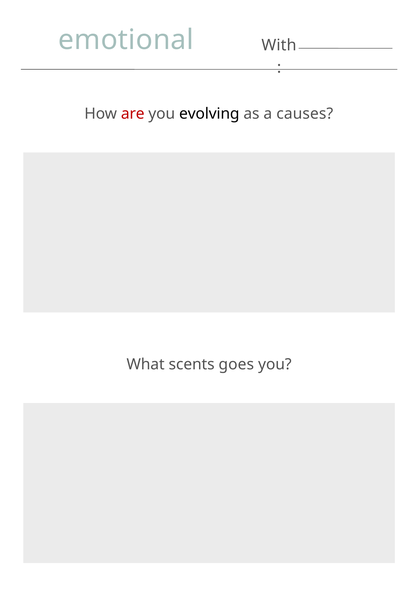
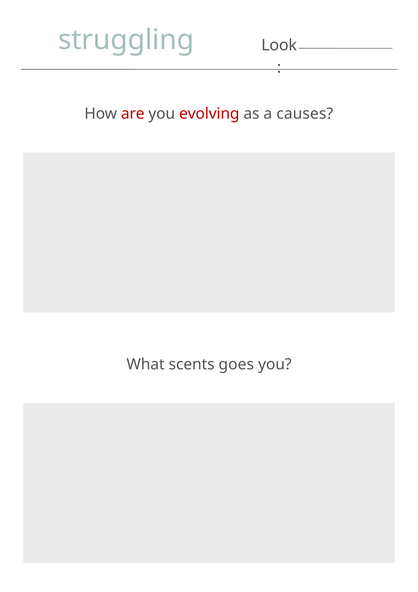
emotional: emotional -> struggling
With: With -> Look
evolving colour: black -> red
